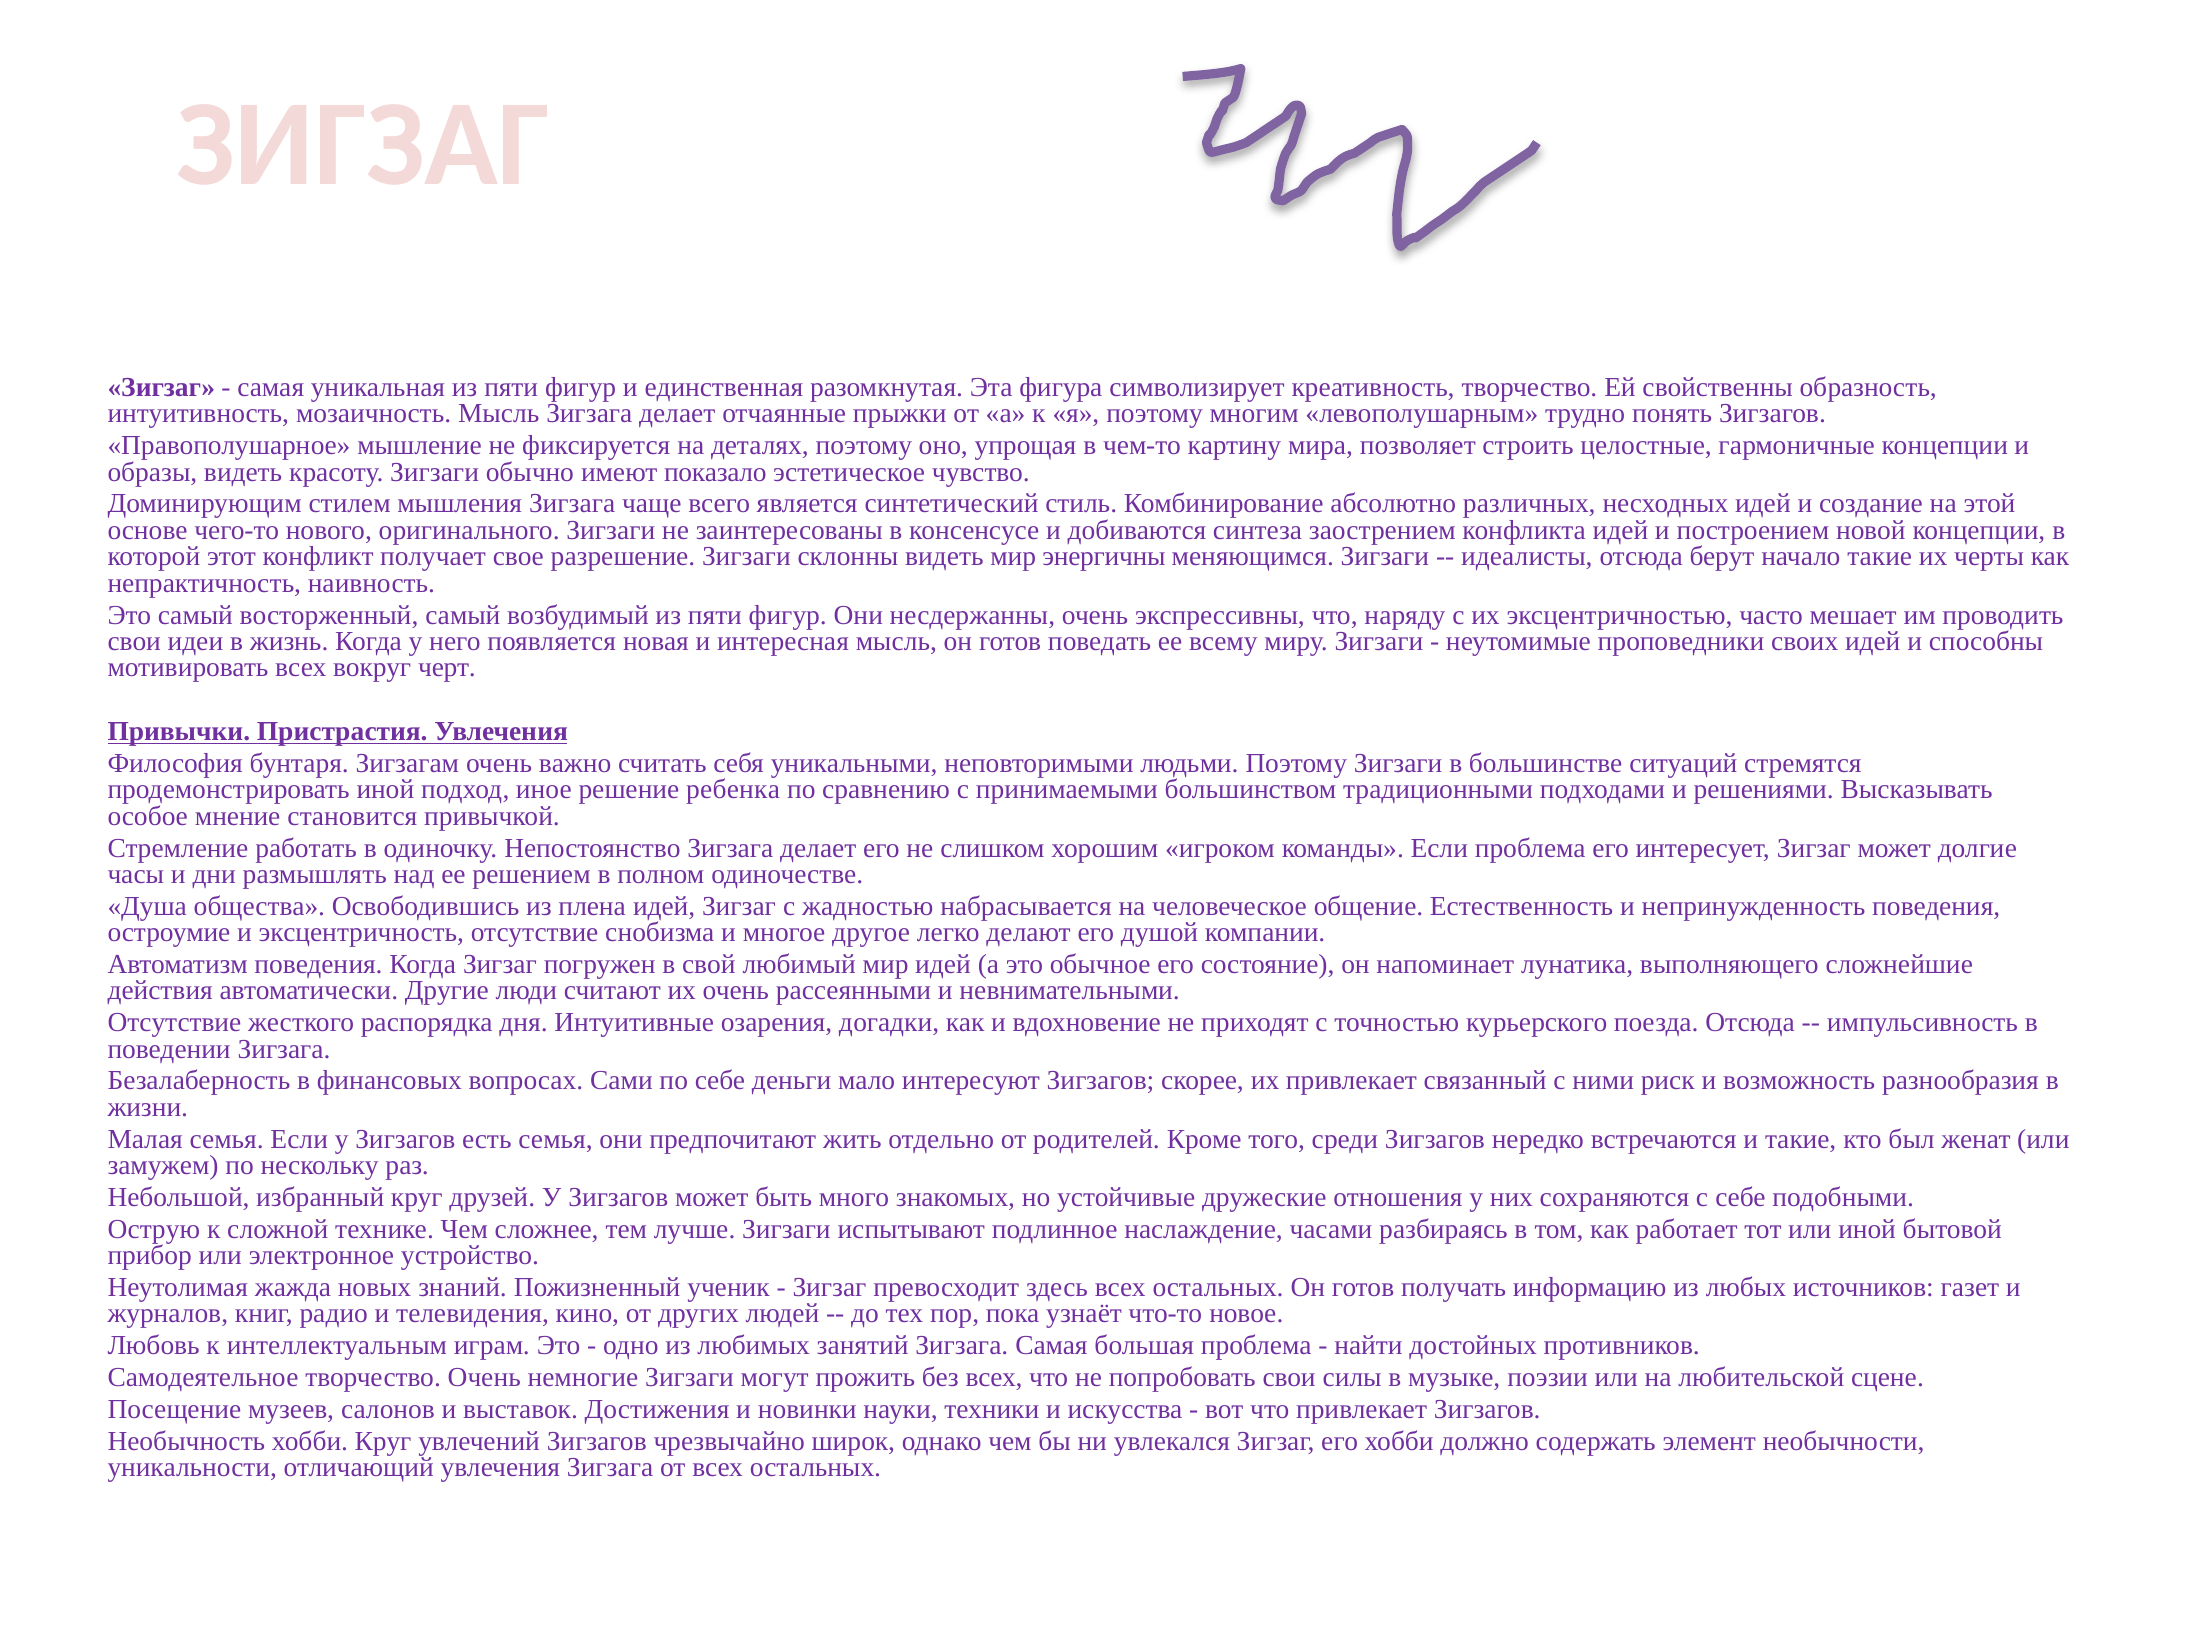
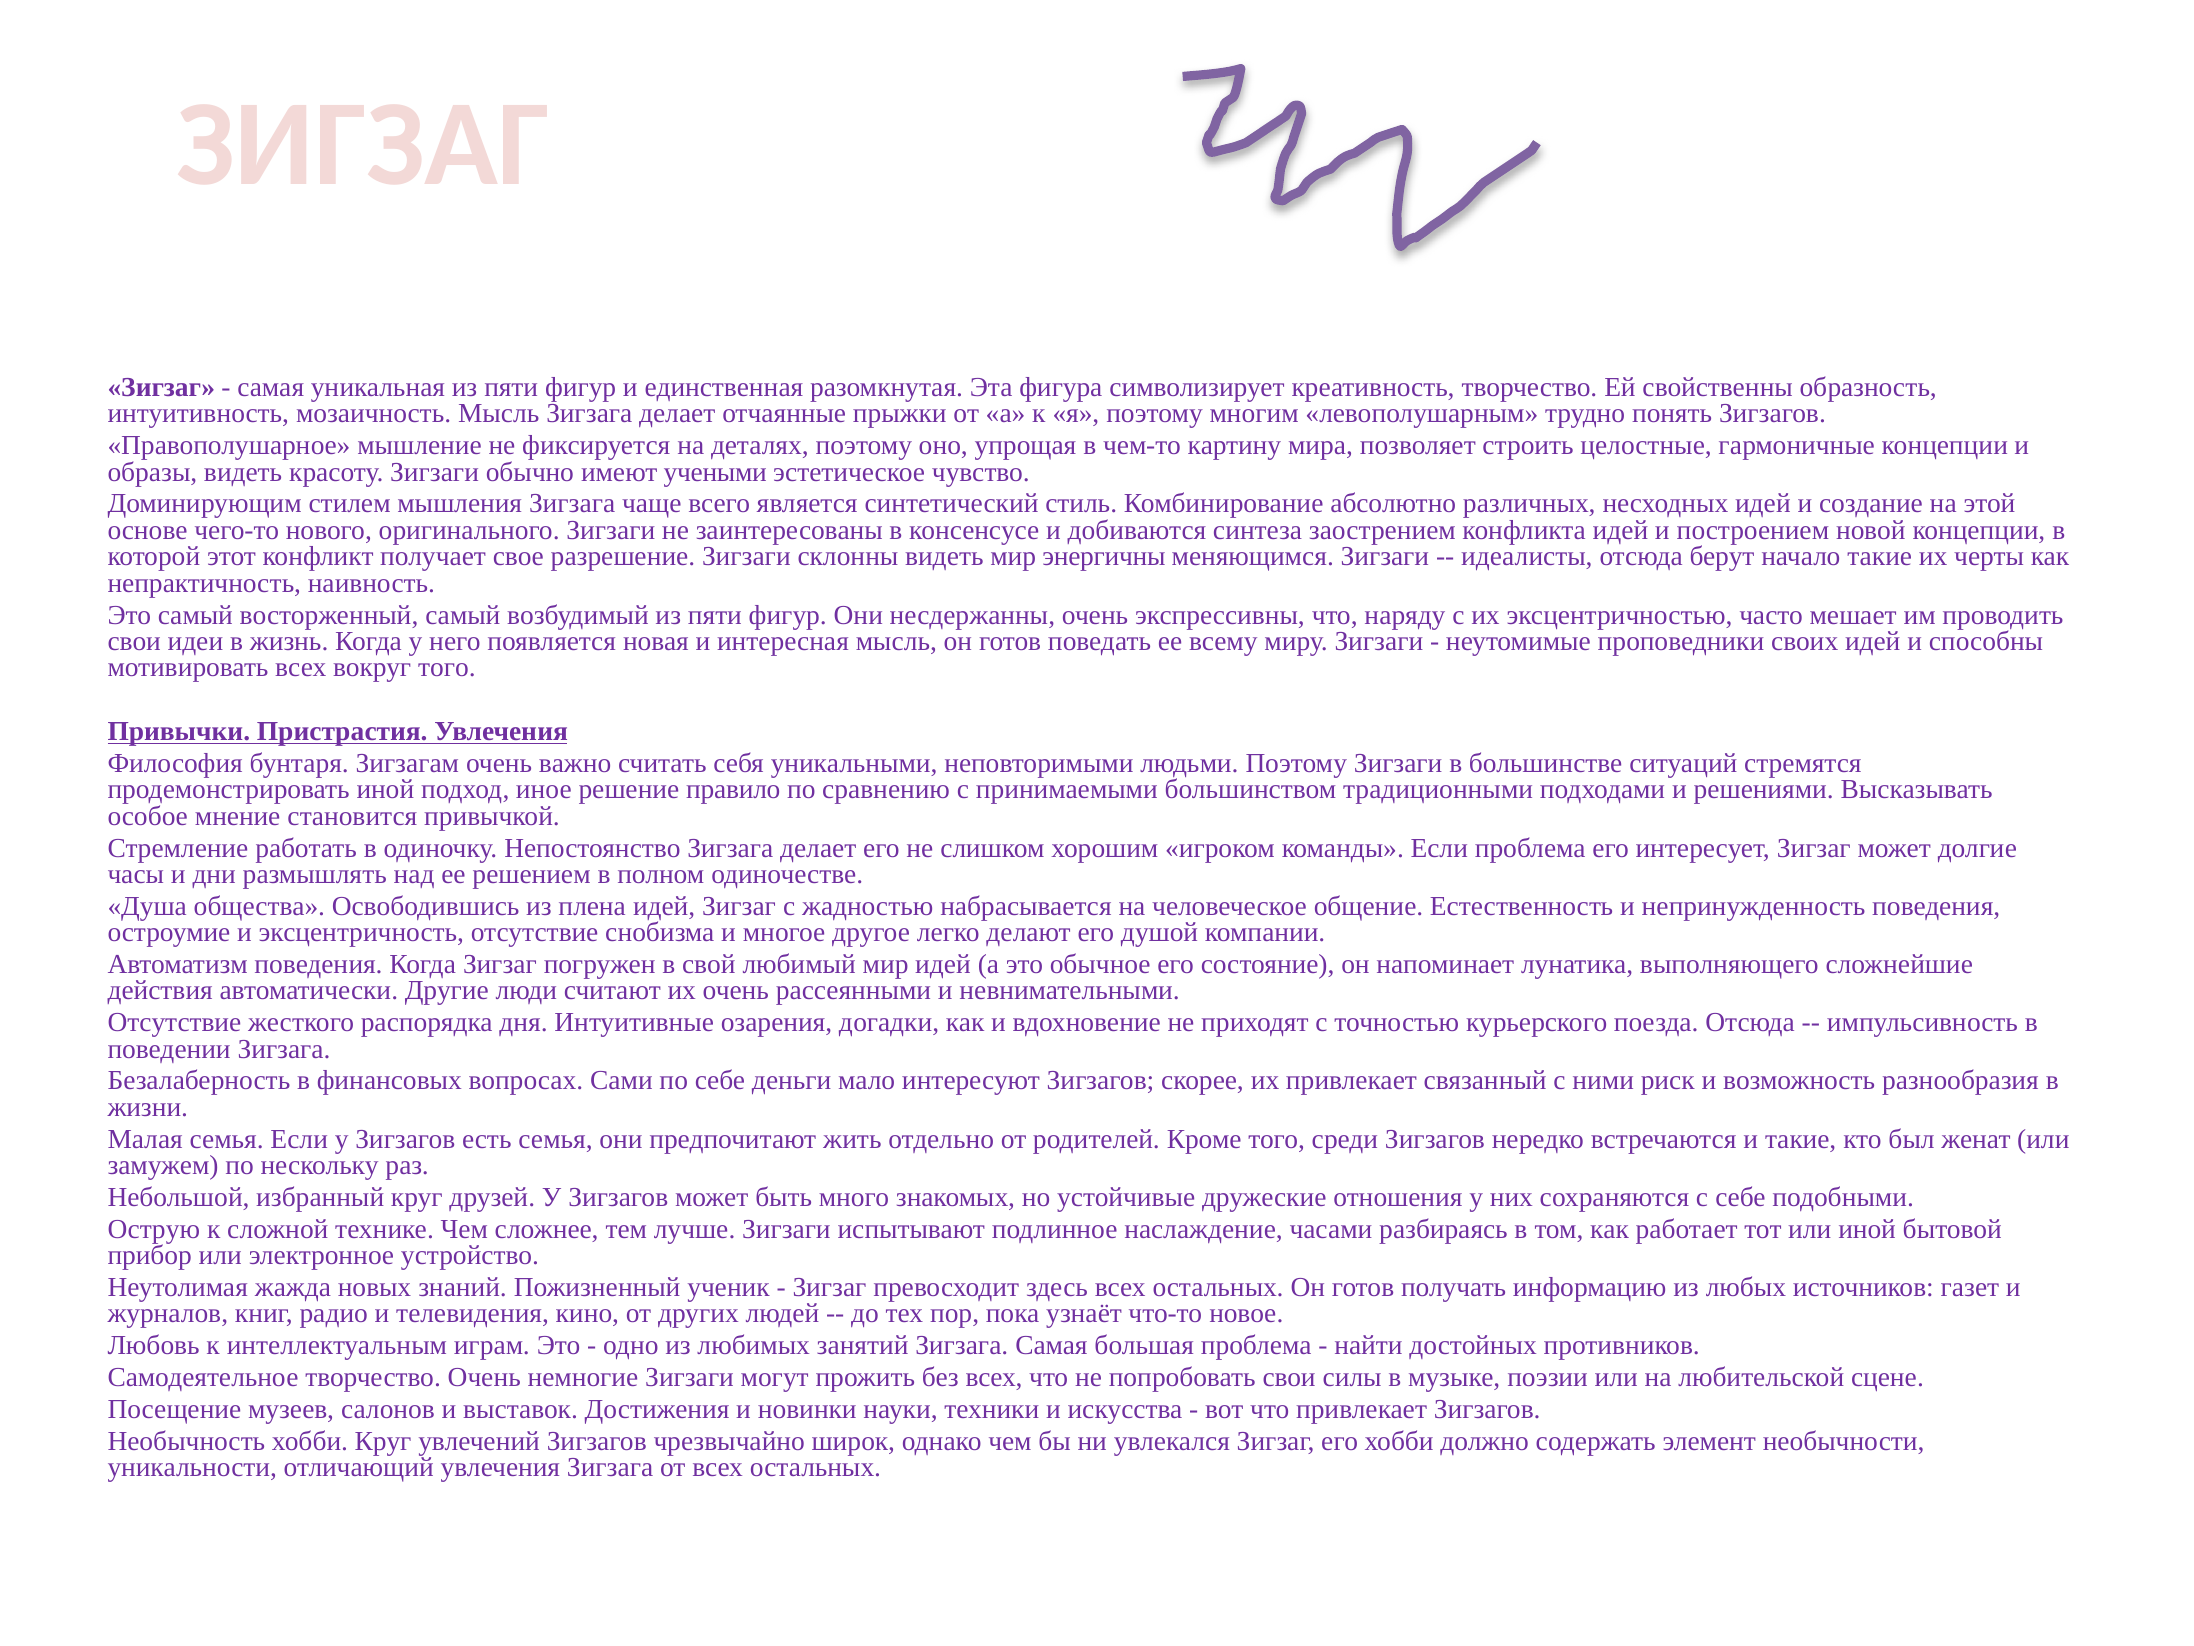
показало: показало -> учеными
вокруг черт: черт -> того
ребенка: ребенка -> правило
